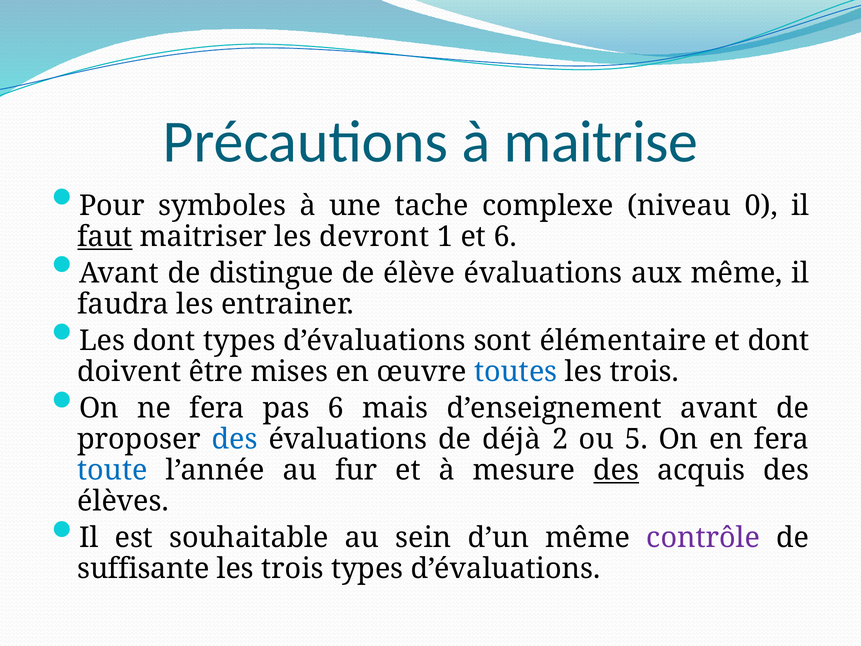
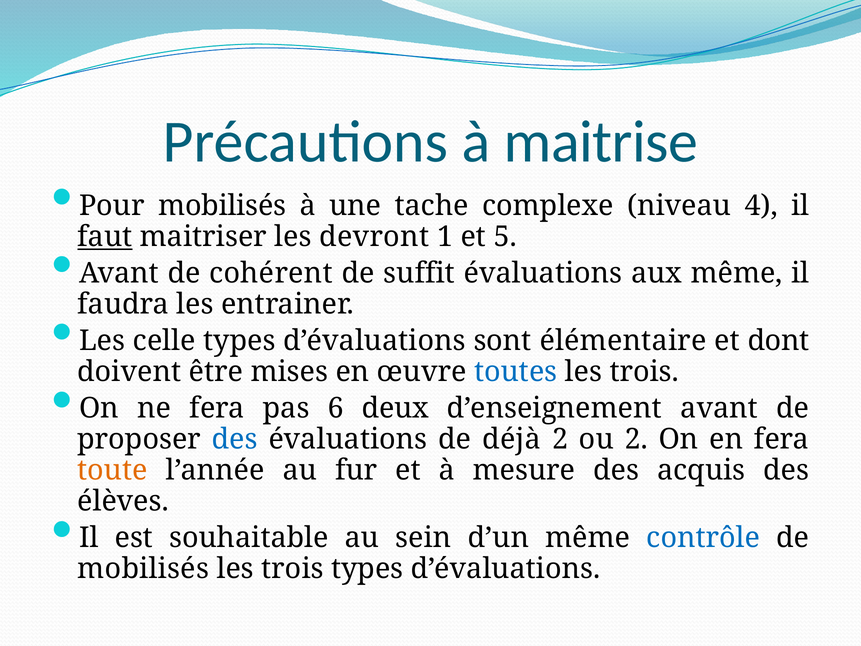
Pour symboles: symboles -> mobilisés
0: 0 -> 4
et 6: 6 -> 5
distingue: distingue -> cohérent
élève: élève -> suffit
Les dont: dont -> celle
mais: mais -> deux
ou 5: 5 -> 2
toute colour: blue -> orange
des at (616, 470) underline: present -> none
contrôle colour: purple -> blue
suffisante at (143, 569): suffisante -> mobilisés
